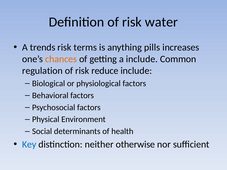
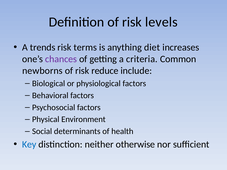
water: water -> levels
pills: pills -> diet
chances colour: orange -> purple
a include: include -> criteria
regulation: regulation -> newborns
